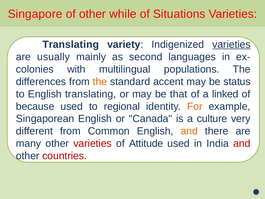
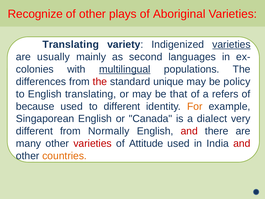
Singapore: Singapore -> Recognize
while: while -> plays
Situations: Situations -> Aboriginal
multilingual underline: none -> present
the at (100, 82) colour: orange -> red
accent: accent -> unique
status: status -> policy
linked: linked -> refers
to regional: regional -> different
culture: culture -> dialect
Common: Common -> Normally
and at (189, 131) colour: orange -> red
countries colour: red -> orange
